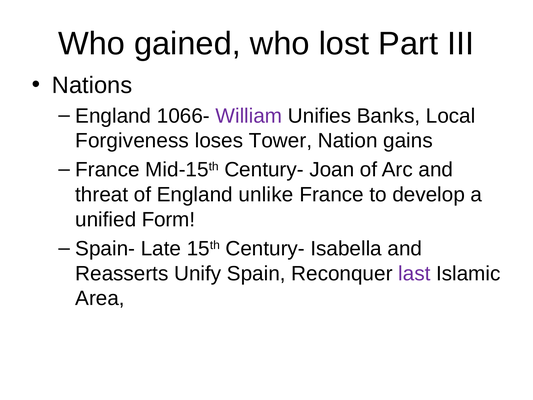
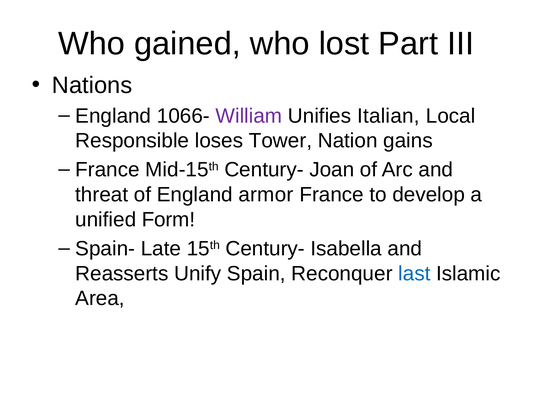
Banks: Banks -> Italian
Forgiveness: Forgiveness -> Responsible
unlike: unlike -> armor
last colour: purple -> blue
